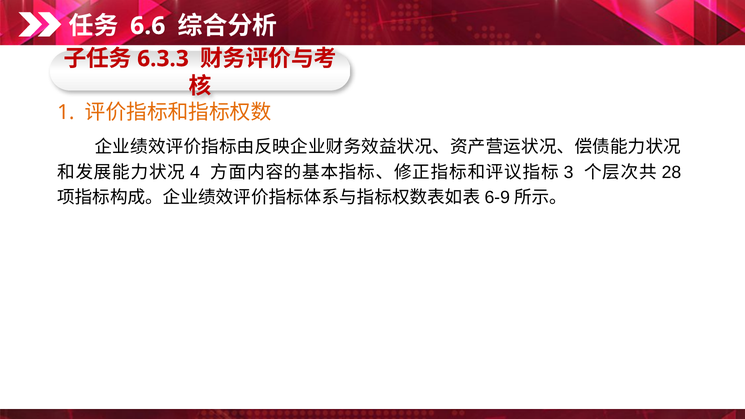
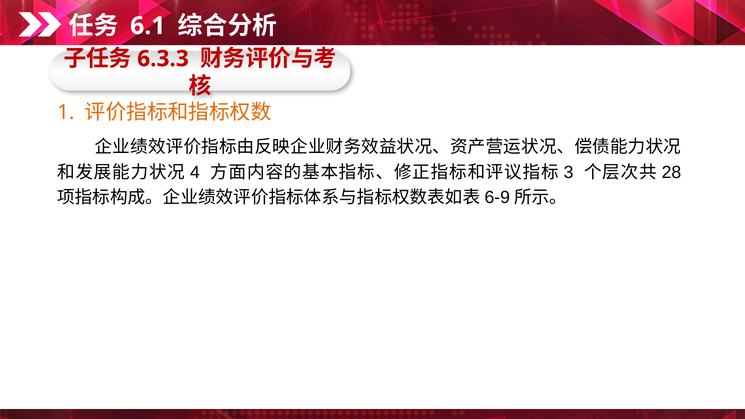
6.6: 6.6 -> 6.1
